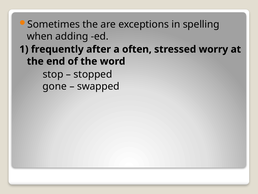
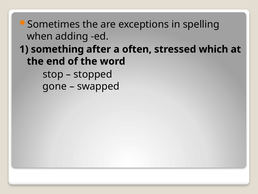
frequently: frequently -> something
worry: worry -> which
